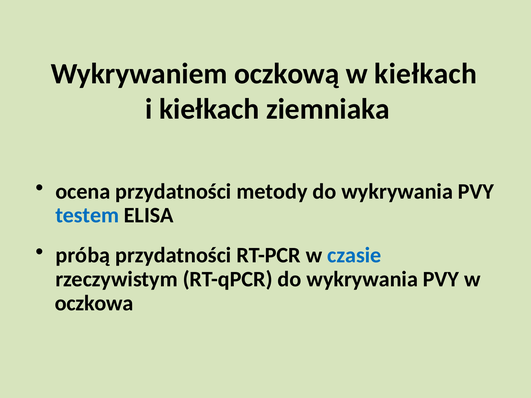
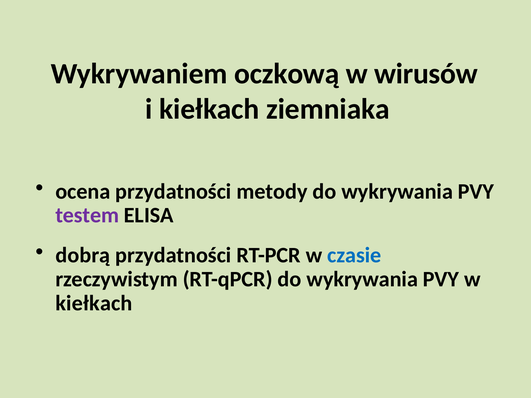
w kiełkach: kiełkach -> wirusów
testem colour: blue -> purple
próbą: próbą -> dobrą
oczkowa at (94, 303): oczkowa -> kiełkach
